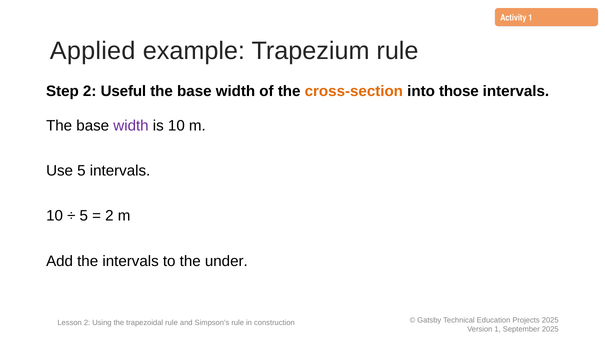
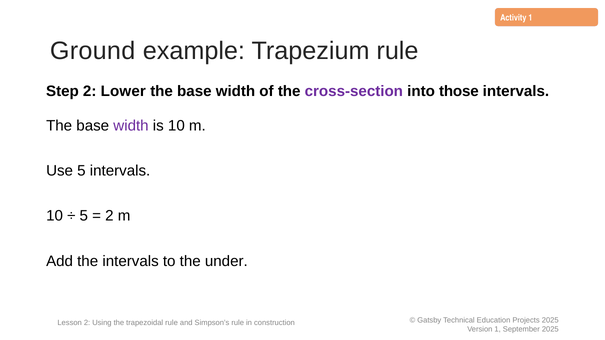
Applied: Applied -> Ground
Useful: Useful -> Lower
cross-section colour: orange -> purple
